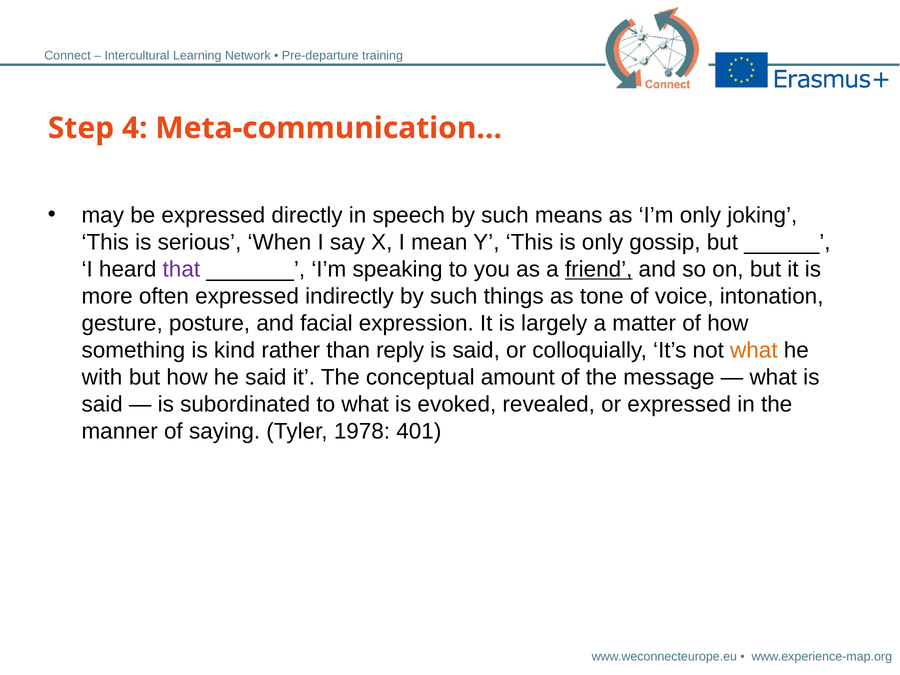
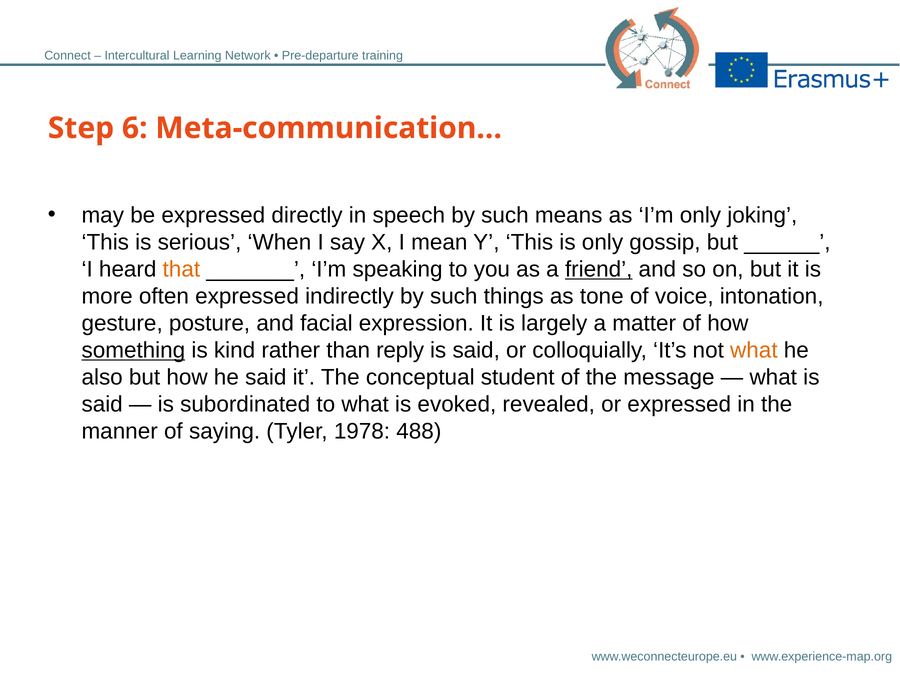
4: 4 -> 6
that colour: purple -> orange
something underline: none -> present
with: with -> also
amount: amount -> student
401: 401 -> 488
